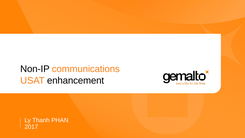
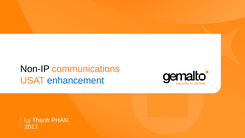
enhancement colour: black -> blue
